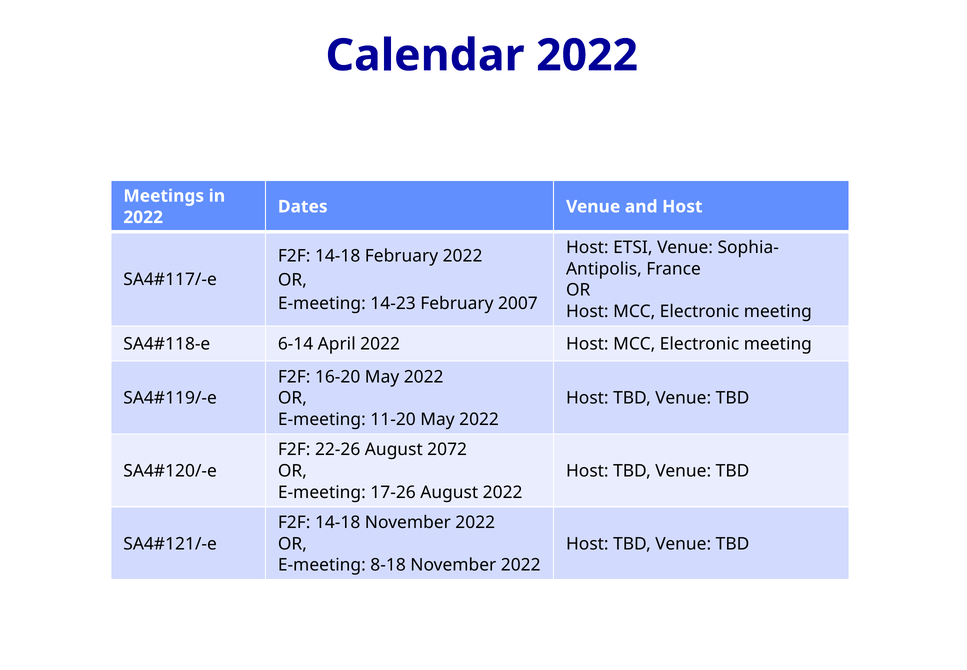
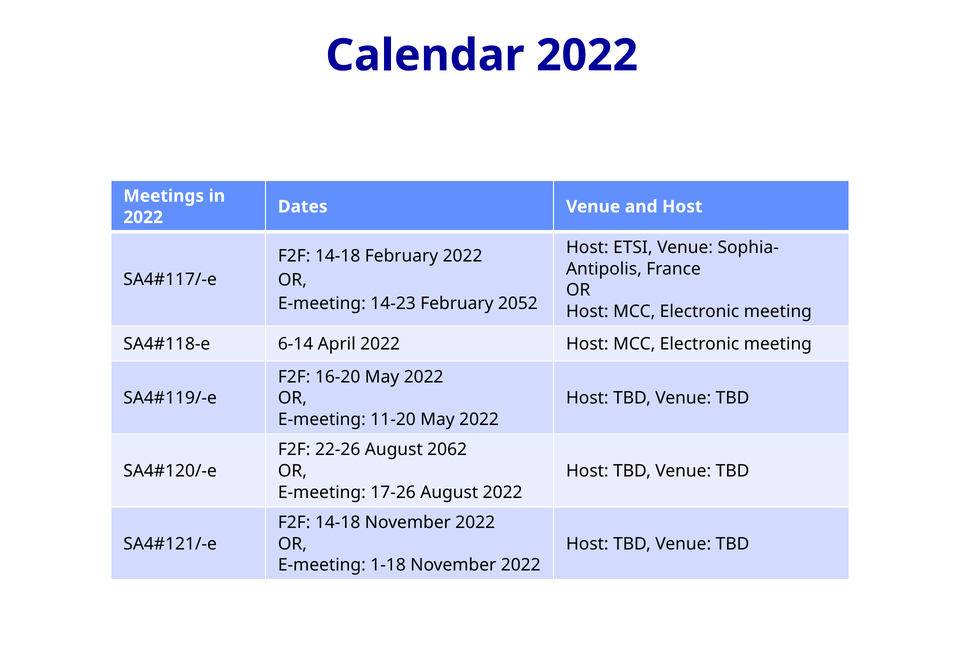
2007: 2007 -> 2052
2072: 2072 -> 2062
8-18: 8-18 -> 1-18
